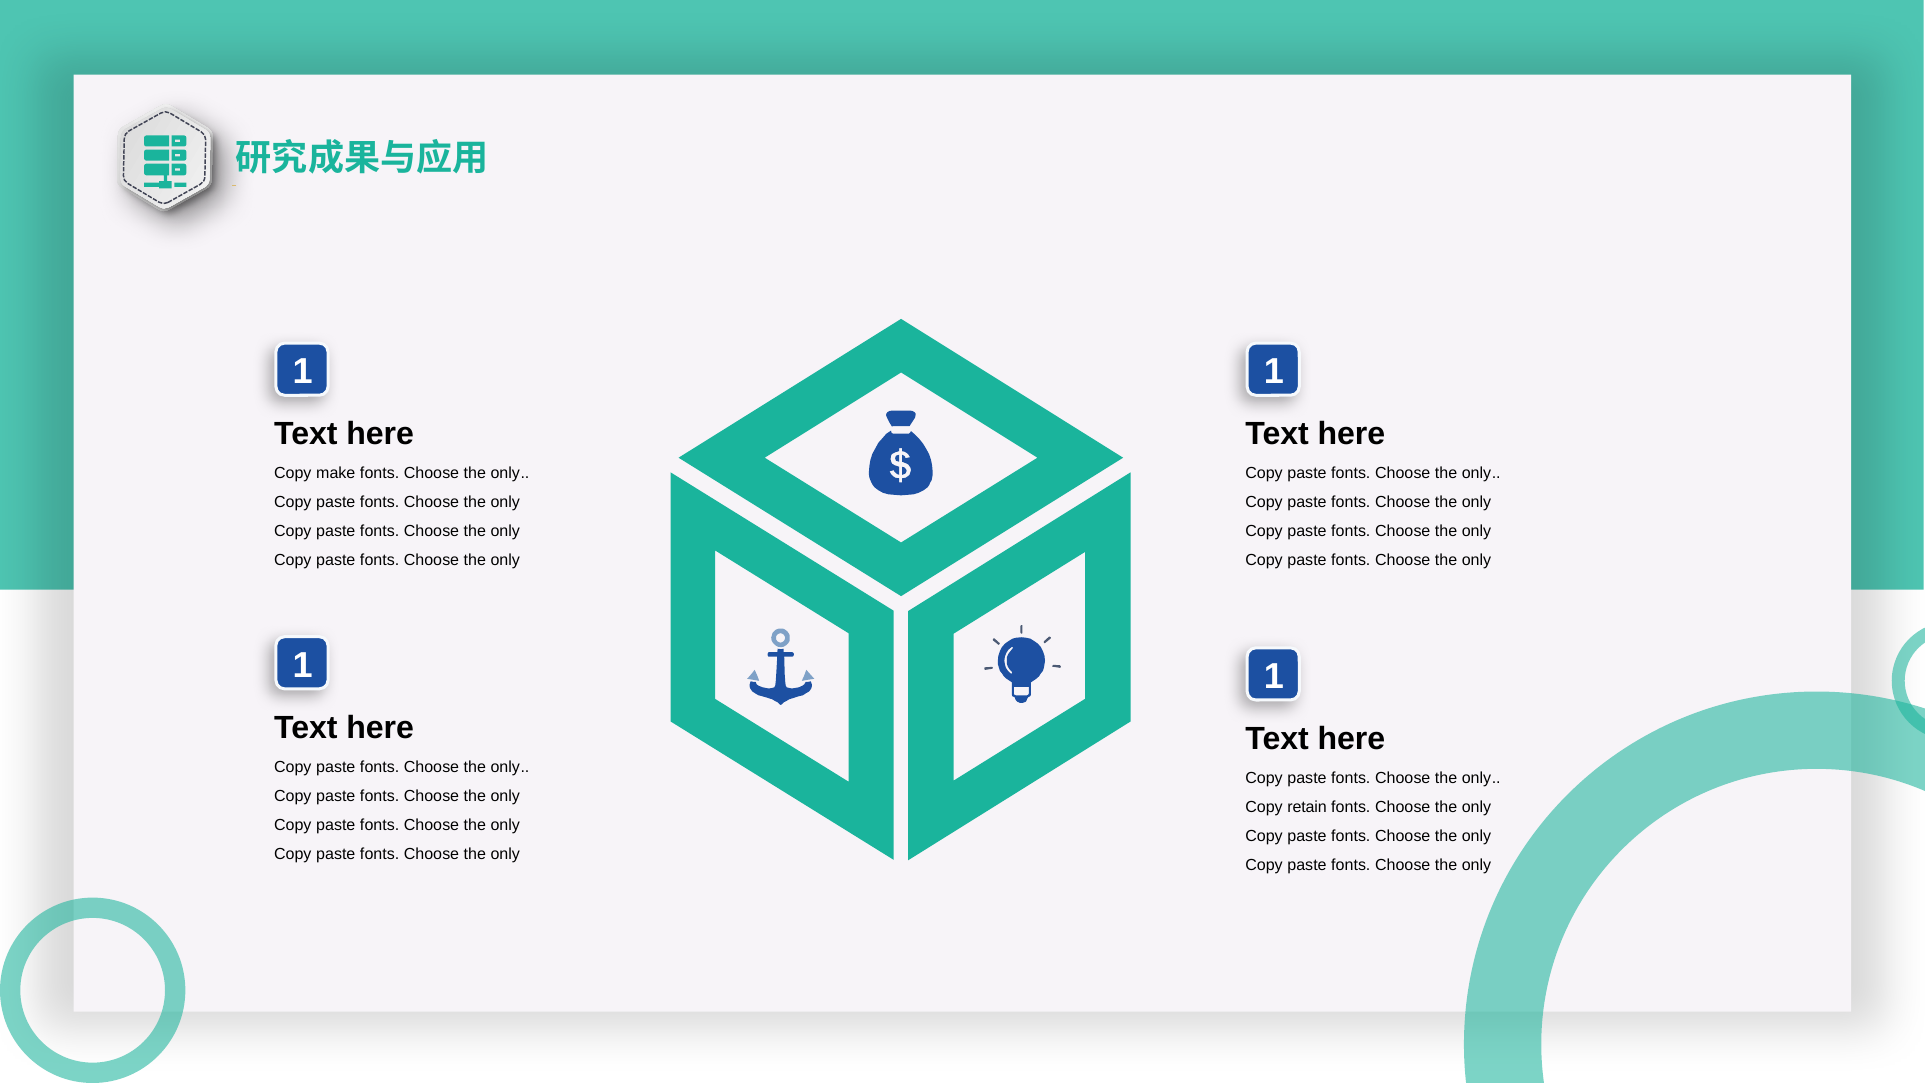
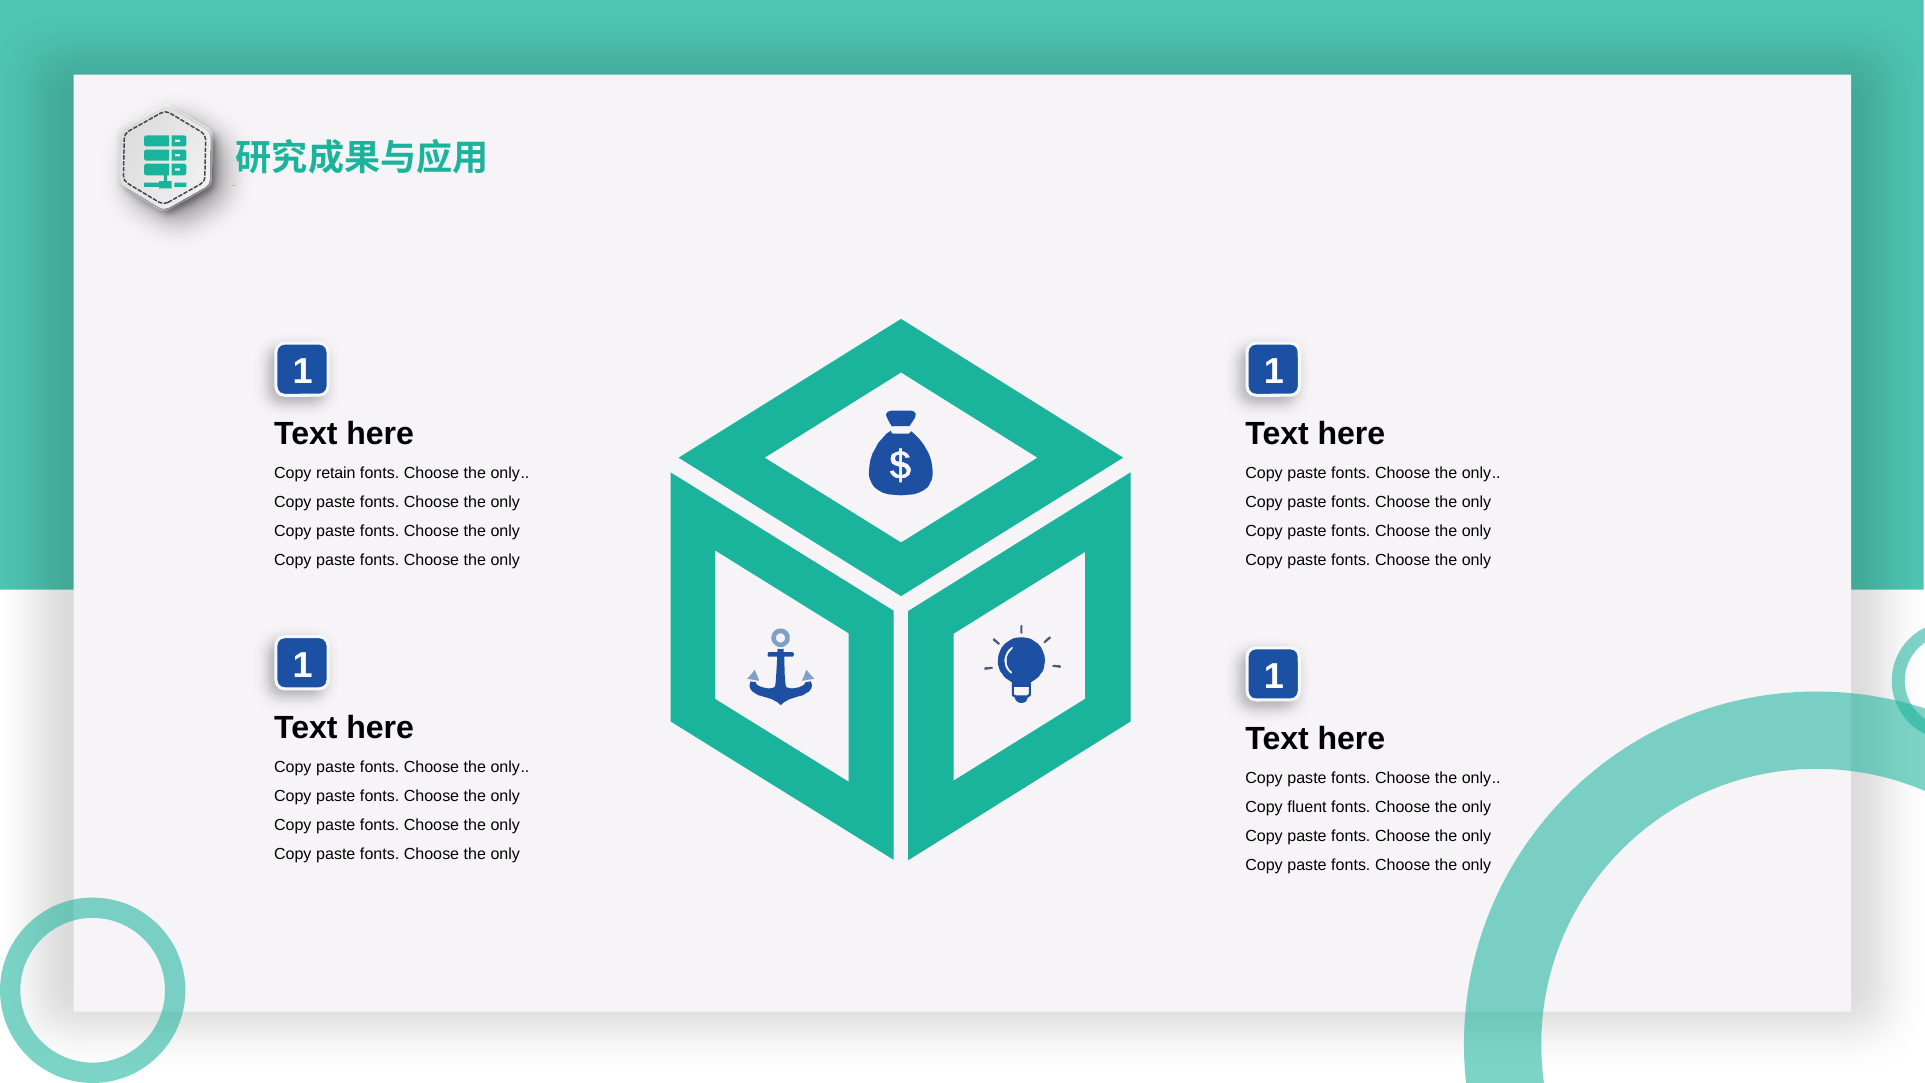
make: make -> retain
retain: retain -> fluent
